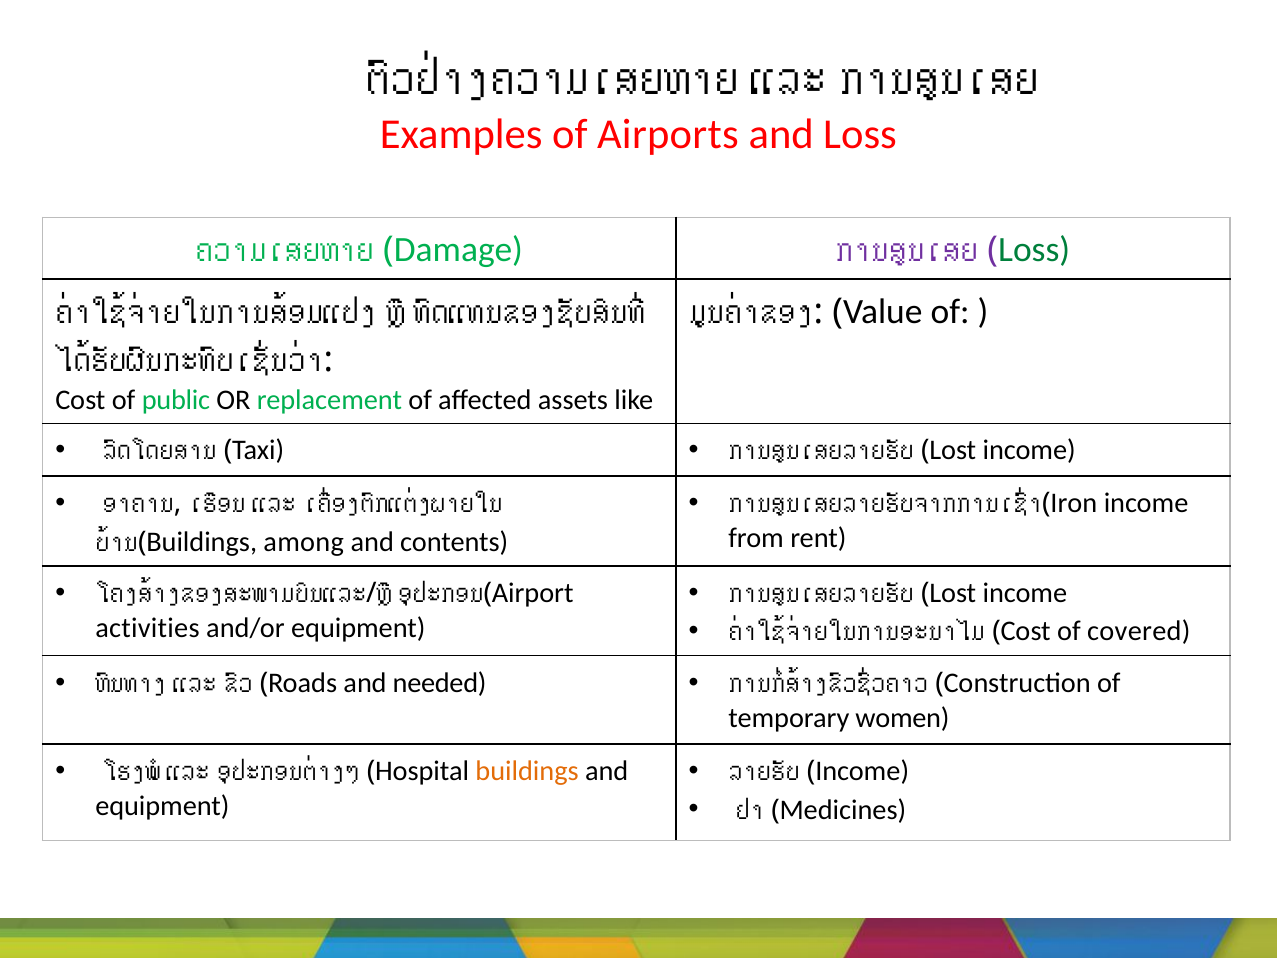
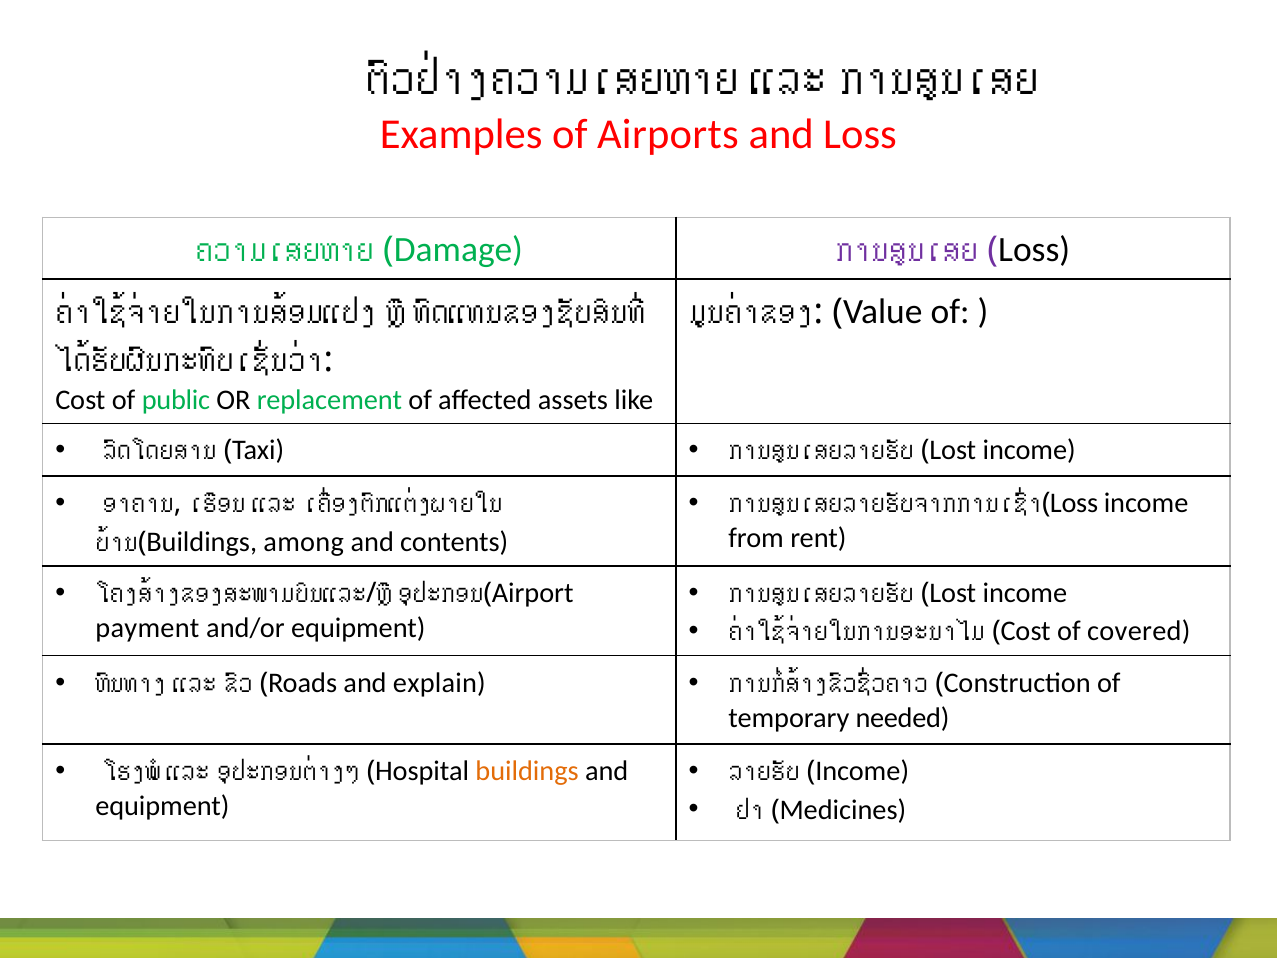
Loss at (1034, 250) colour: green -> black
Iron at (1074, 503): Iron -> Loss
activities: activities -> payment
needed: needed -> explain
women: women -> needed
